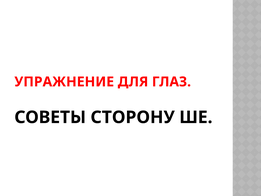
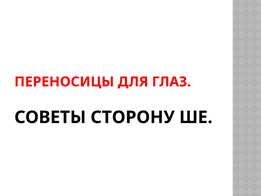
УПРАЖНЕНИЕ: УПРАЖНЕНИЕ -> ПЕРЕНОСИЦЫ
